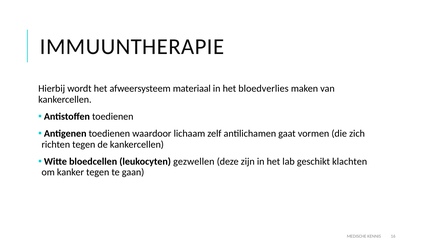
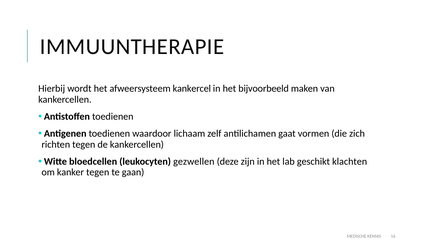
materiaal: materiaal -> kankercel
bloedverlies: bloedverlies -> bijvoorbeeld
